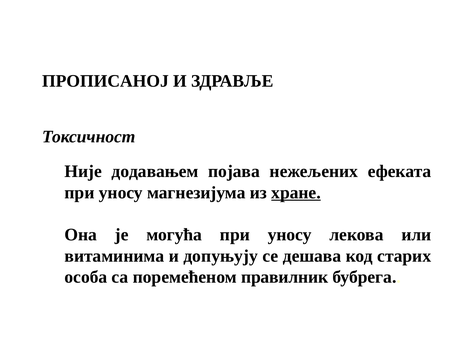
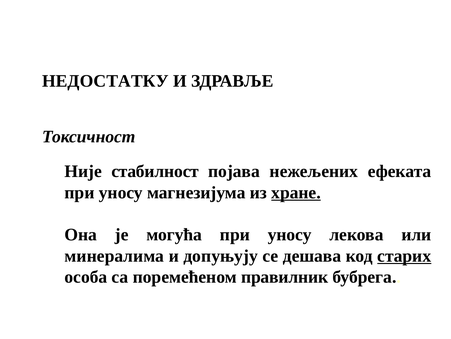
ПРОПИСАНОЈ: ПРОПИСАНОЈ -> НЕДОСТАТКУ
додавањем: додавањем -> стабилност
витаминима: витаминима -> минералима
старих underline: none -> present
